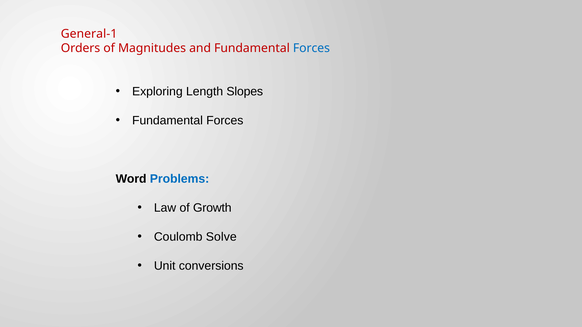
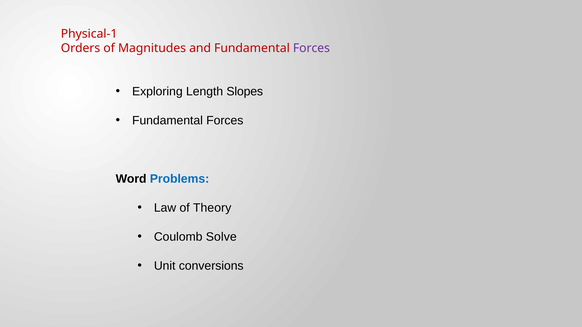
General-1: General-1 -> Physical-1
Forces at (311, 48) colour: blue -> purple
Growth: Growth -> Theory
